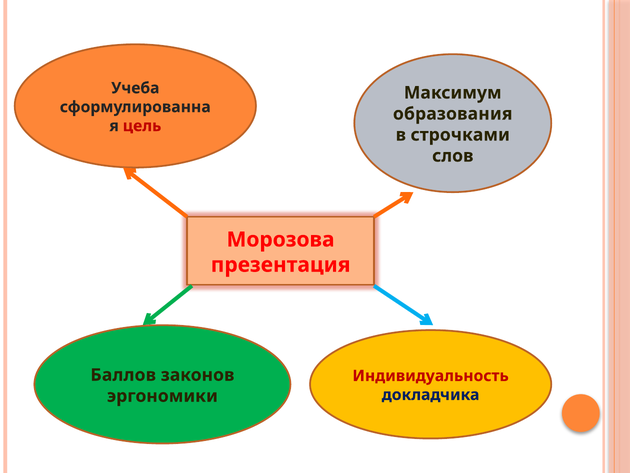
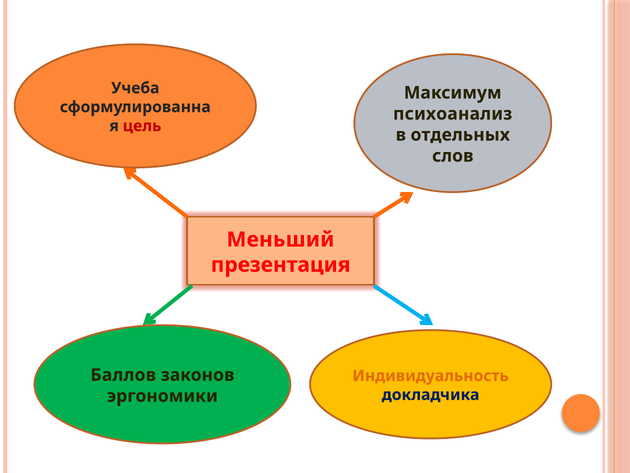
образования: образования -> психоанализ
строчками: строчками -> отдельных
Морозова: Морозова -> Меньший
Индивидуальность colour: red -> orange
